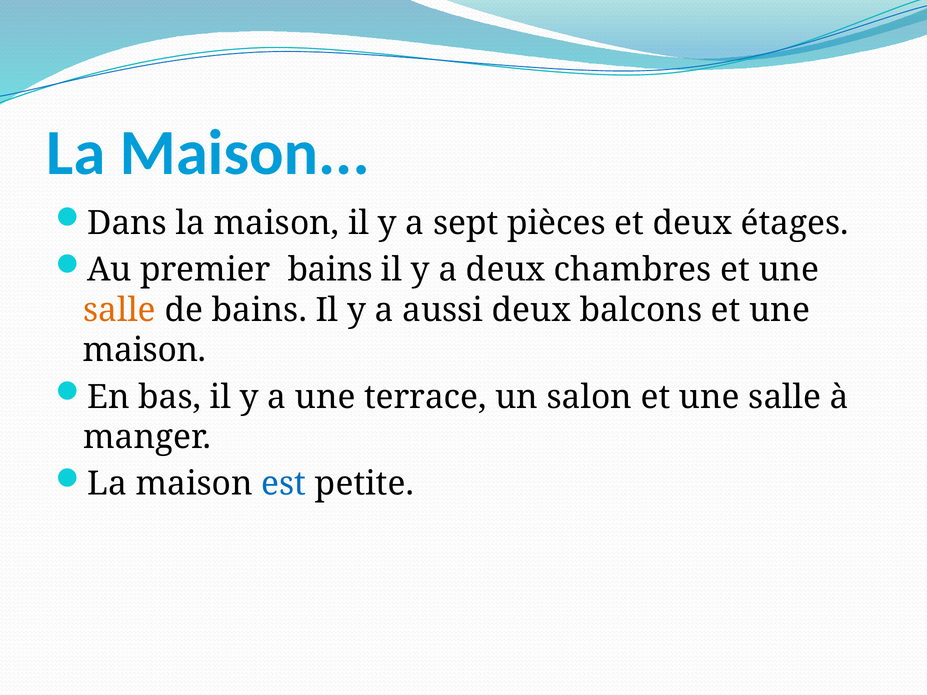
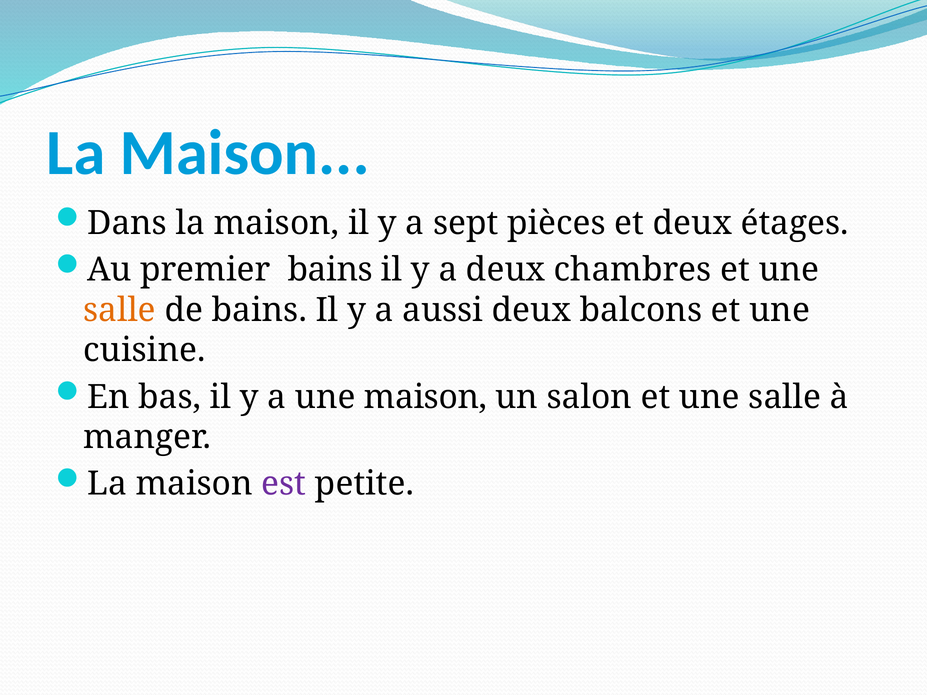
maison at (145, 350): maison -> cuisine
une terrace: terrace -> maison
est colour: blue -> purple
